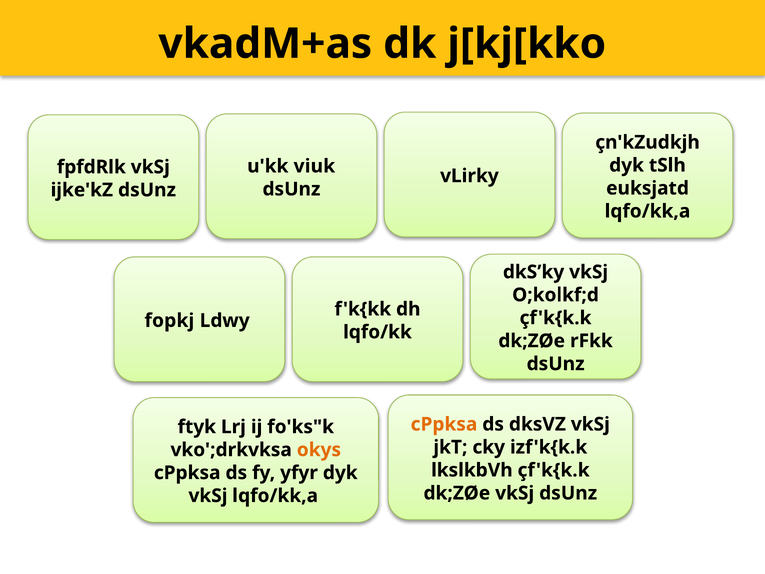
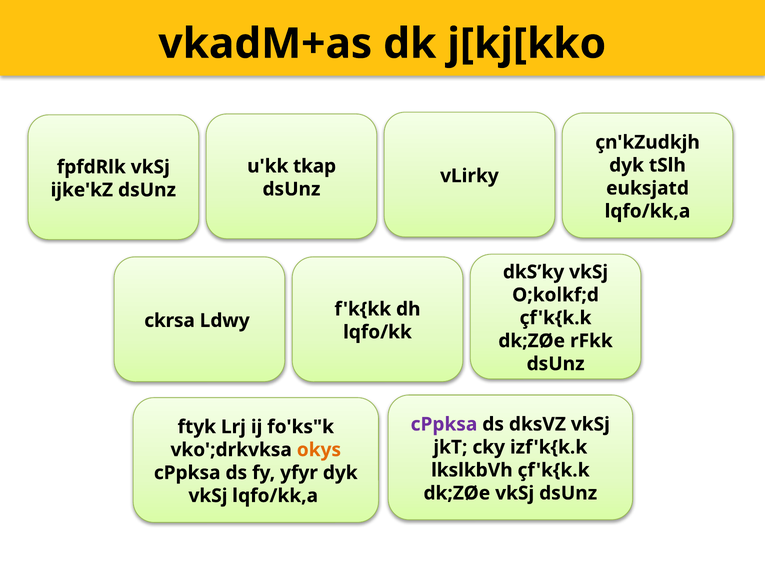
viuk: viuk -> tkap
fopkj: fopkj -> ckrsa
cPpksa at (444, 424) colour: orange -> purple
